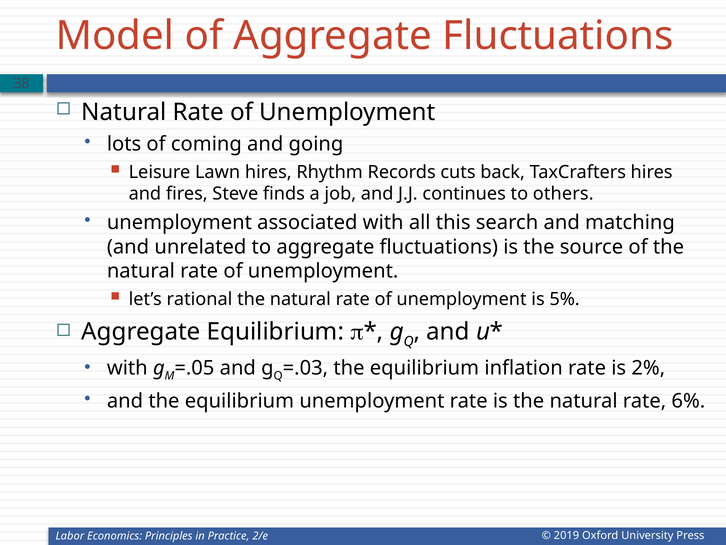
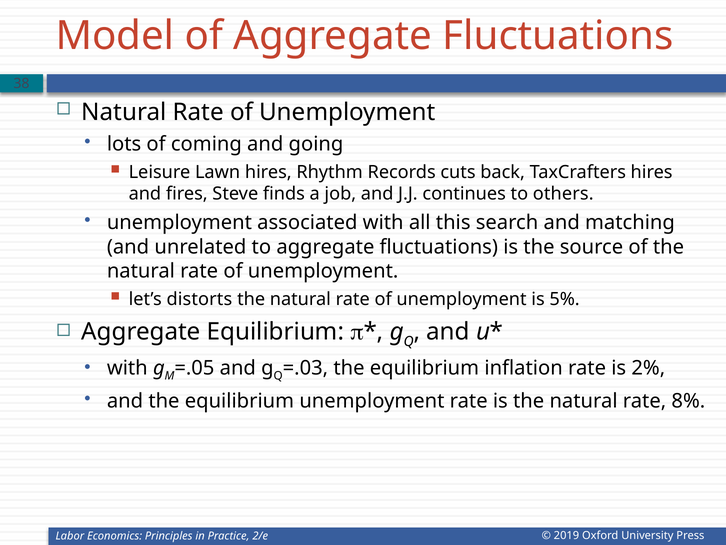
rational: rational -> distorts
6%: 6% -> 8%
